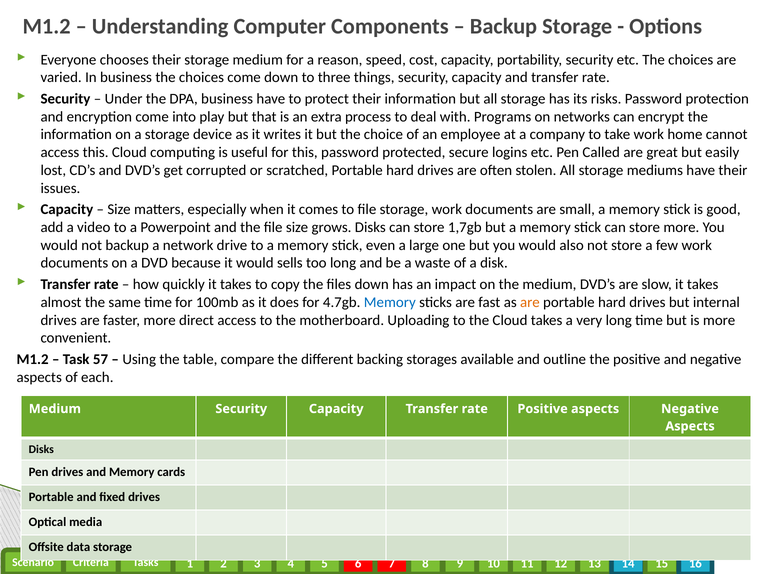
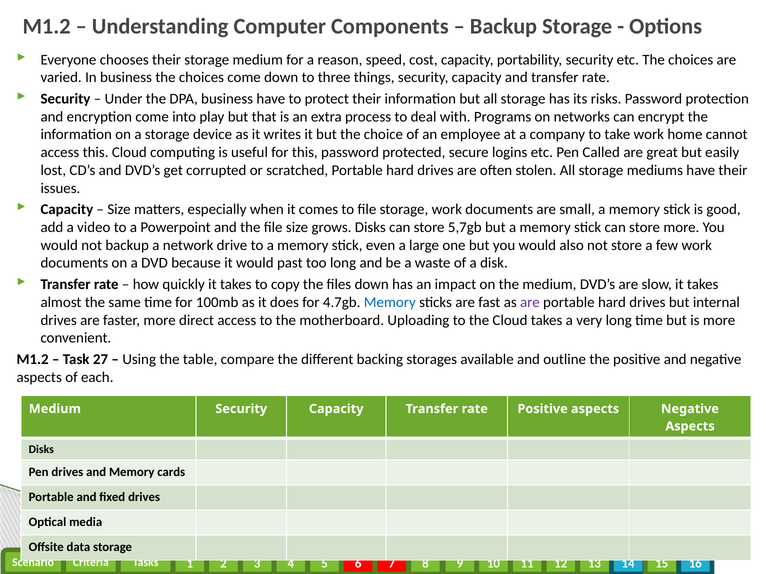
1,7gb: 1,7gb -> 5,7gb
sells: sells -> past
are at (530, 303) colour: orange -> purple
57: 57 -> 27
